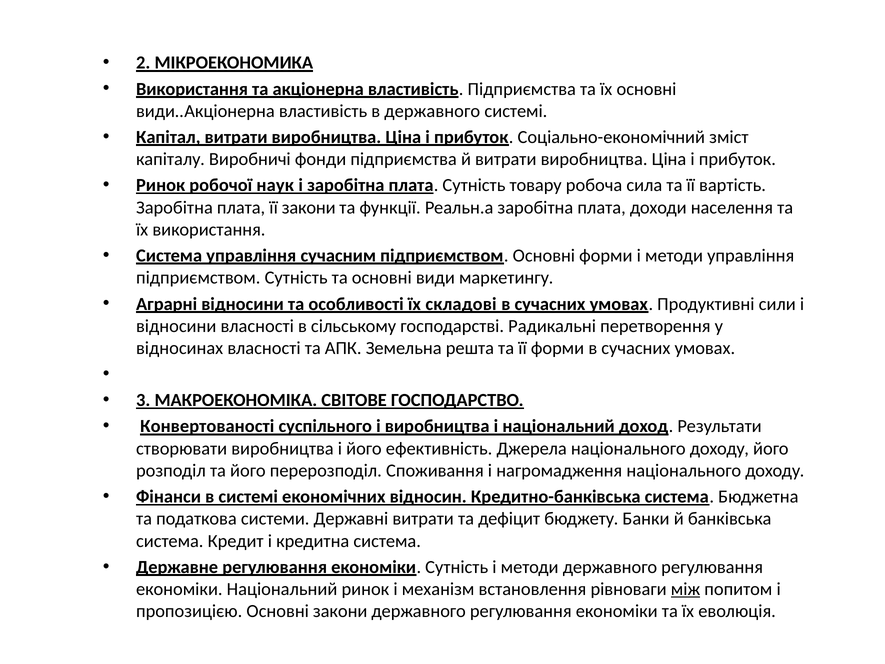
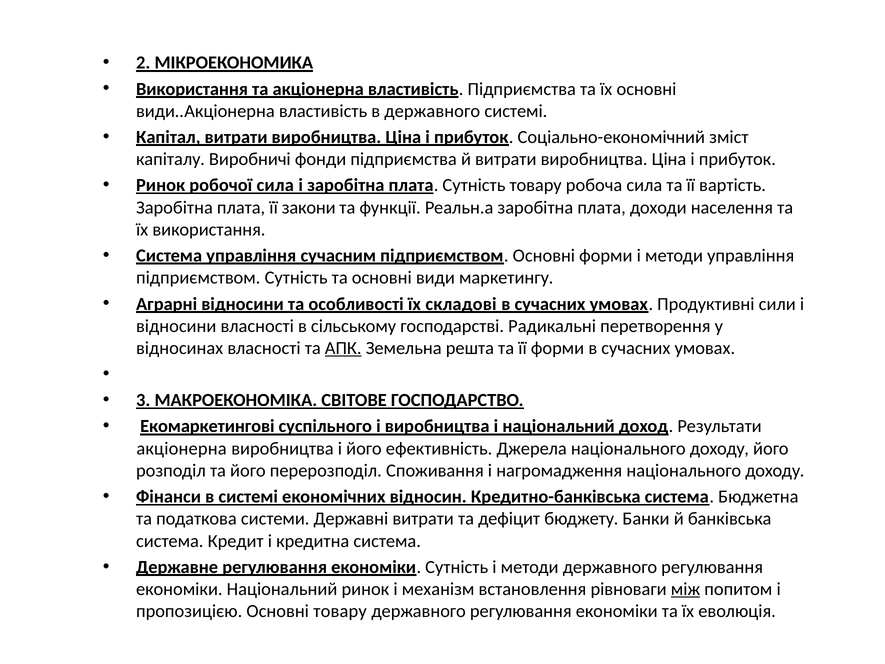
робочої наук: наук -> сила
АПК underline: none -> present
Конвертованості: Конвертованості -> Екомаркетингові
створювати at (182, 448): створювати -> акціонерна
Основні закони: закони -> товару
